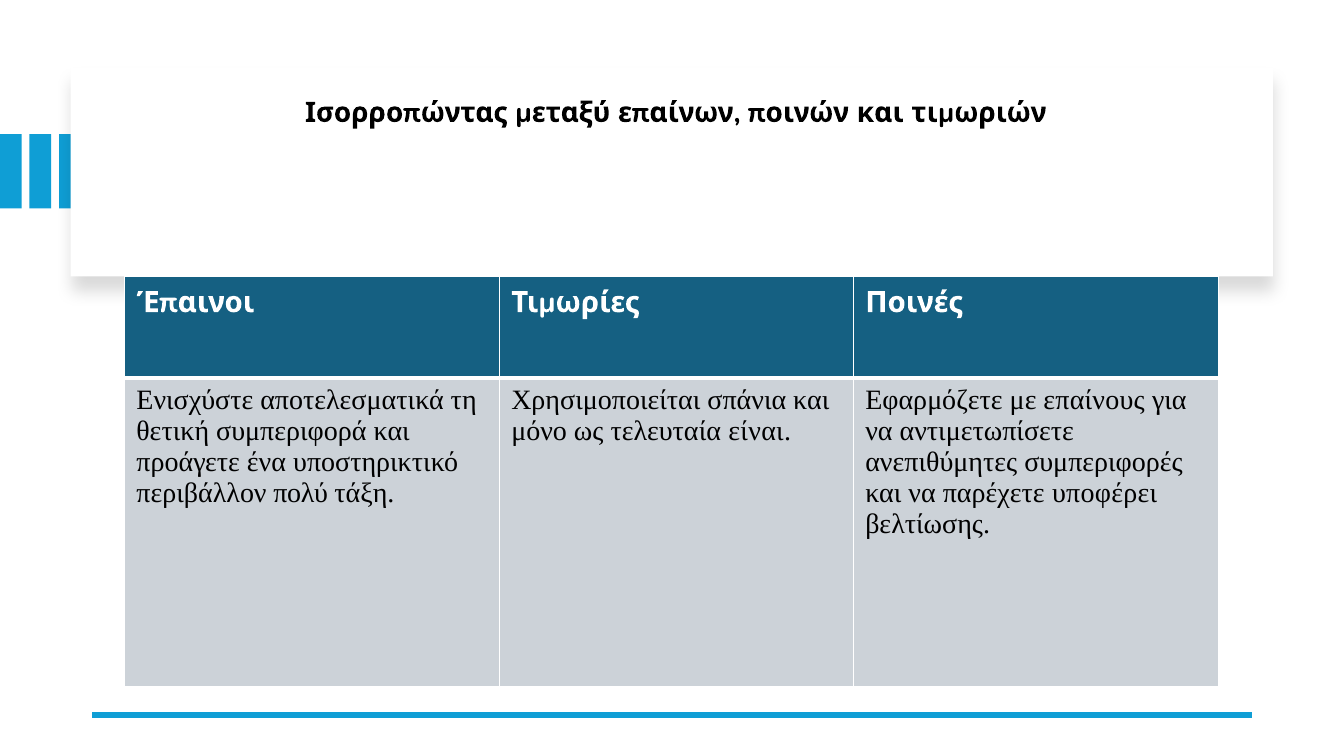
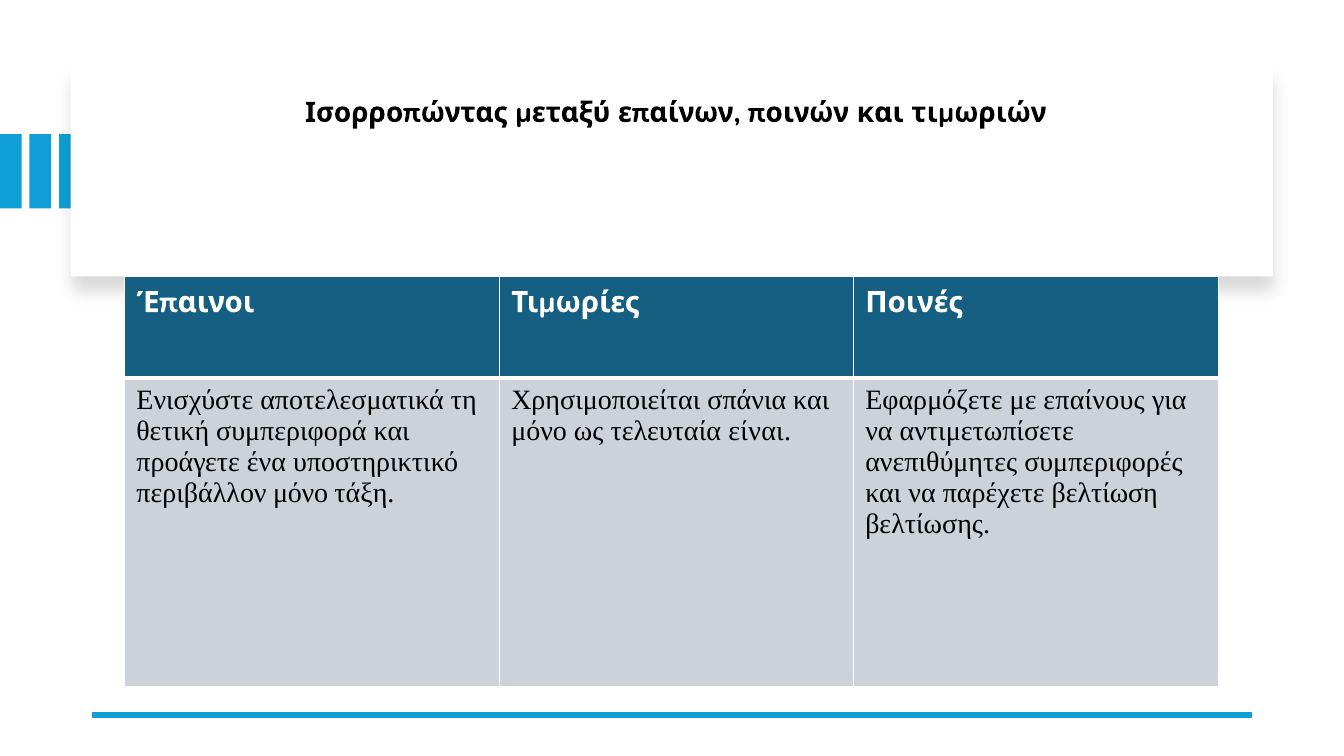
περιβάλλον πολύ: πολύ -> μόνο
υποφέρει: υποφέρει -> βελτίωση
